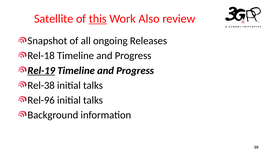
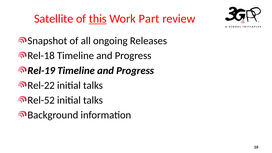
Also: Also -> Part
Rel-19 underline: present -> none
Rel-38: Rel-38 -> Rel-22
Rel-96: Rel-96 -> Rel-52
